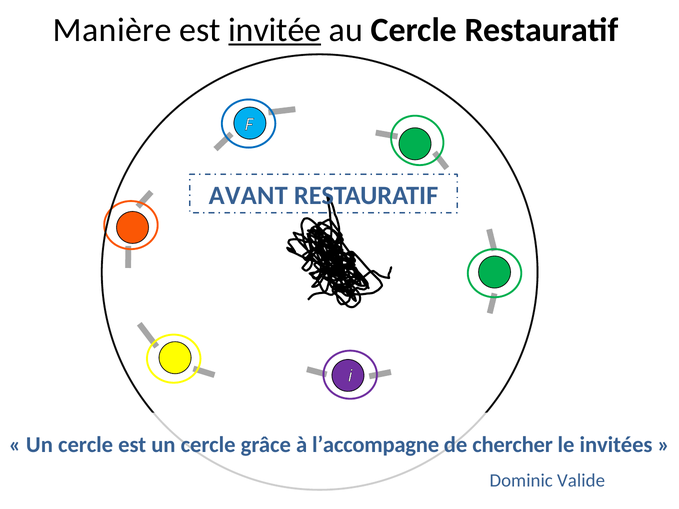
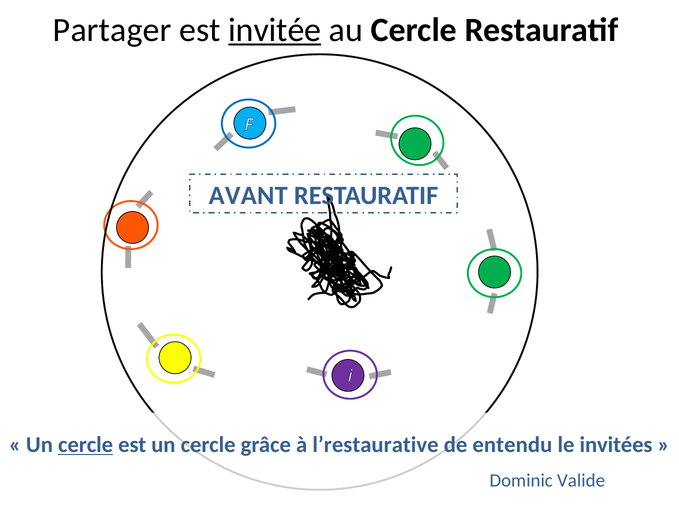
Manière: Manière -> Partager
cercle at (86, 445) underline: none -> present
l’accompagne: l’accompagne -> l’restaurative
chercher: chercher -> entendu
